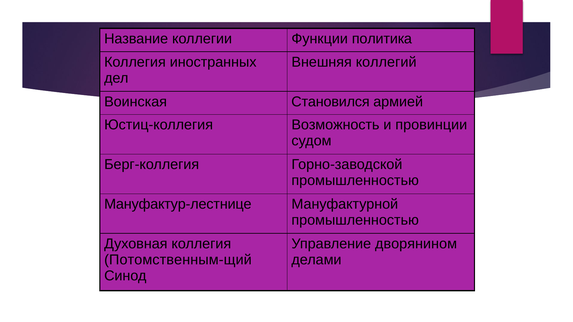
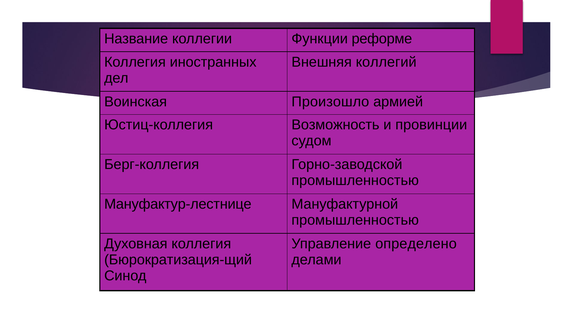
политика: политика -> реформе
Становился: Становился -> Произошло
дворянином: дворянином -> определено
Потомственным-щий: Потомственным-щий -> Бюрократизация-щий
